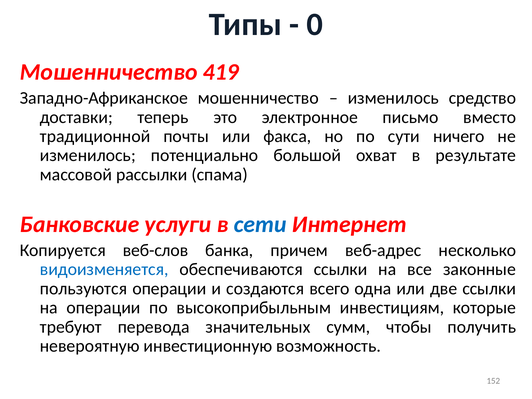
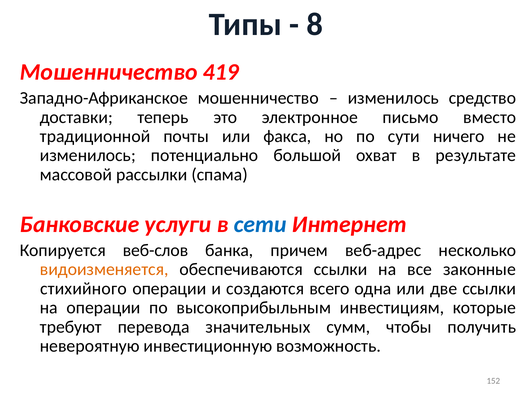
0: 0 -> 8
видоизменяется colour: blue -> orange
пользуются: пользуются -> стихийного
